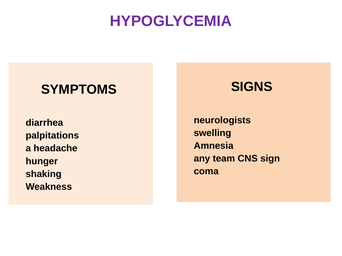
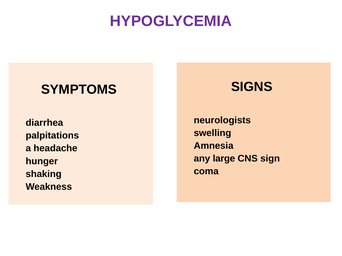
team: team -> large
